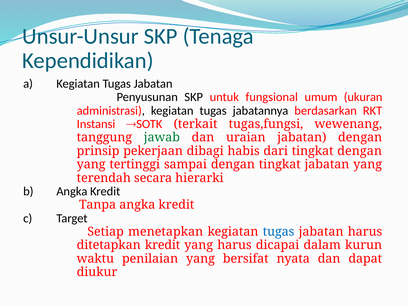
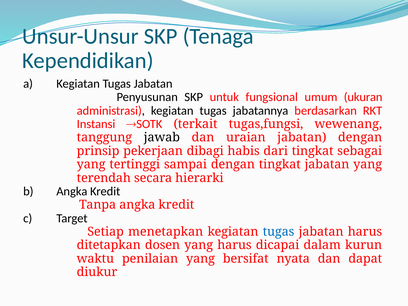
jawab colour: green -> black
tingkat dengan: dengan -> sebagai
ditetapkan kredit: kredit -> dosen
